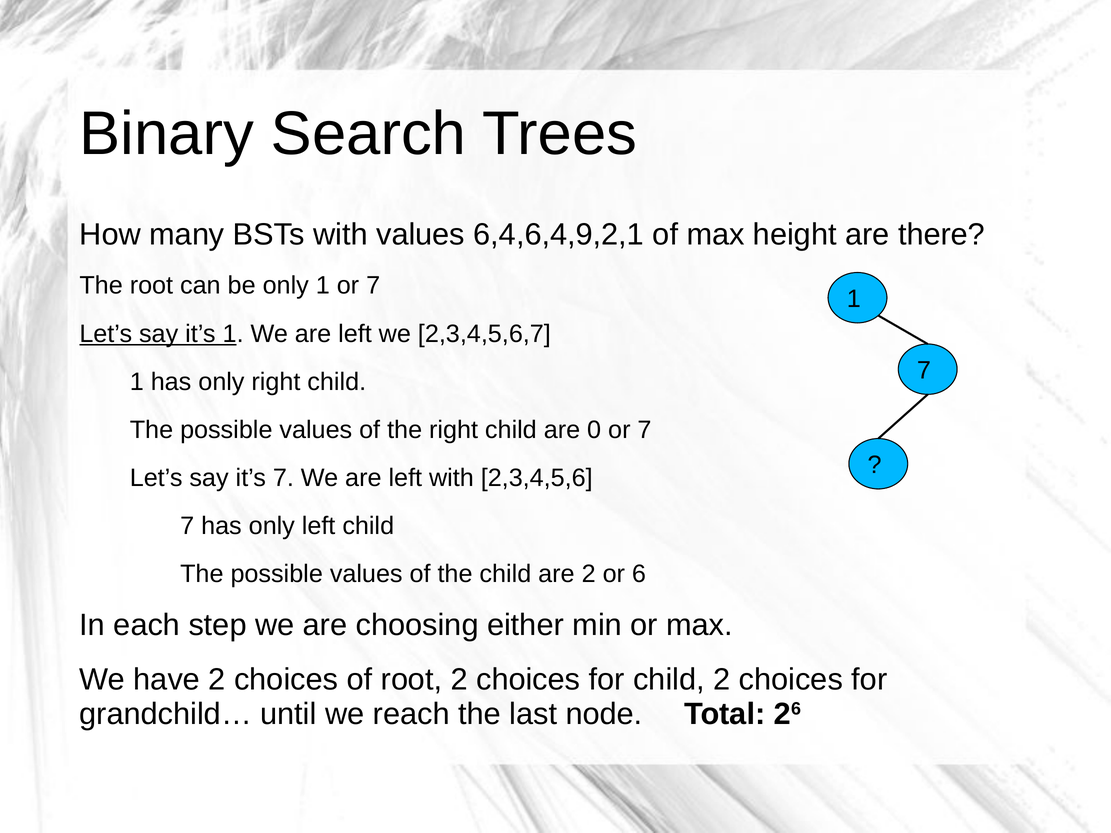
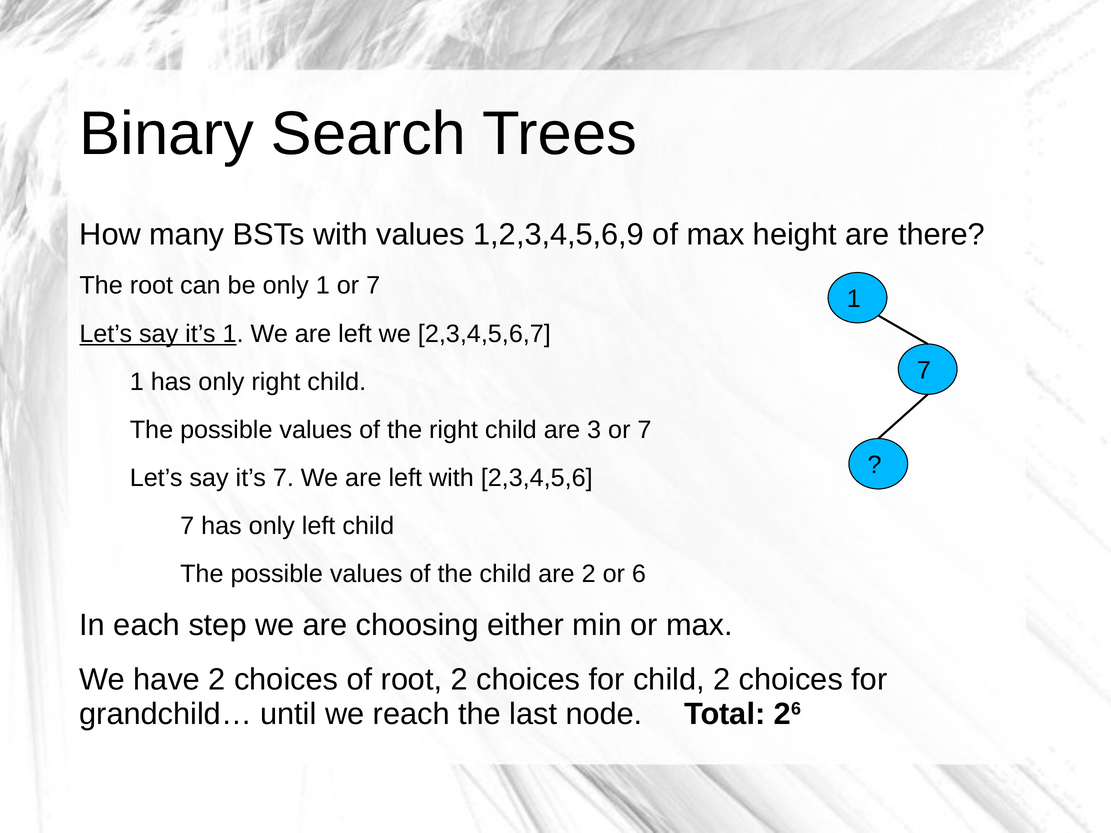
6,4,6,4,9,2,1: 6,4,6,4,9,2,1 -> 1,2,3,4,5,6,9
0: 0 -> 3
